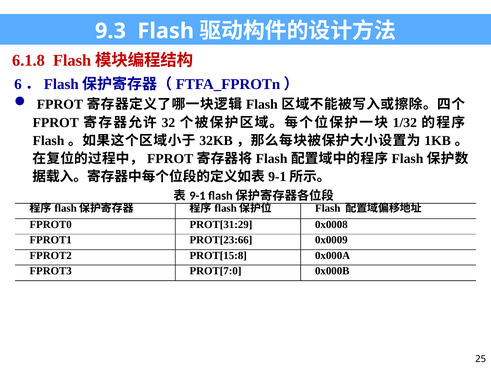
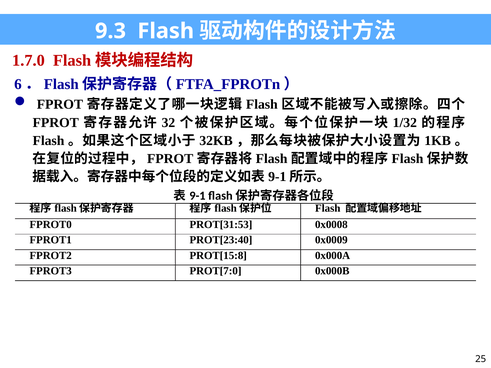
6.1.8: 6.1.8 -> 1.7.0
PROT[31:29: PROT[31:29 -> PROT[31:53
PROT[23:66: PROT[23:66 -> PROT[23:40
